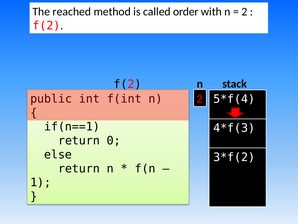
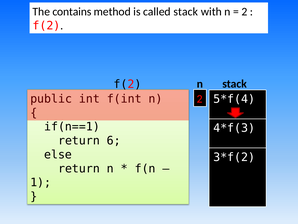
reached: reached -> contains
called order: order -> stack
0: 0 -> 6
